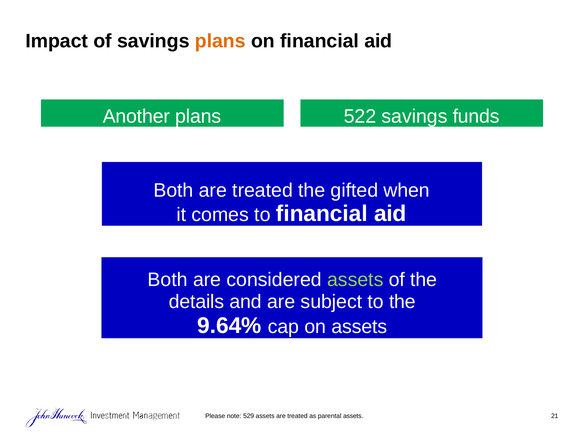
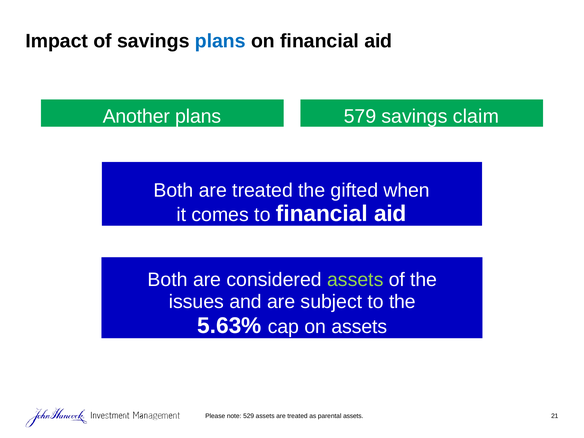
plans at (220, 41) colour: orange -> blue
522: 522 -> 579
funds: funds -> claim
details: details -> issues
9.64%: 9.64% -> 5.63%
